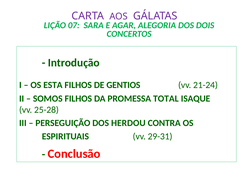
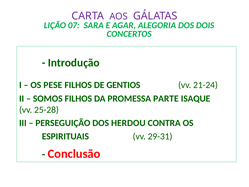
ESTA: ESTA -> PESE
TOTAL: TOTAL -> PARTE
